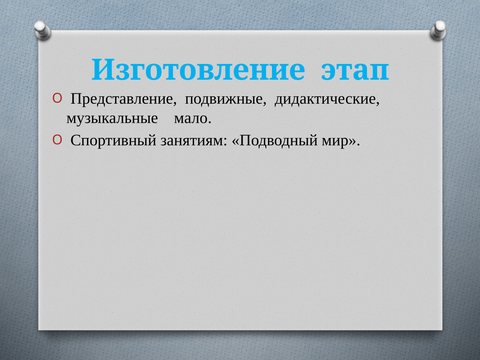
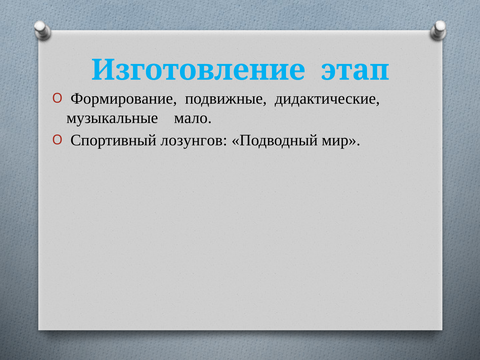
Представление: Представление -> Формирование
занятиям: занятиям -> лозунгов
